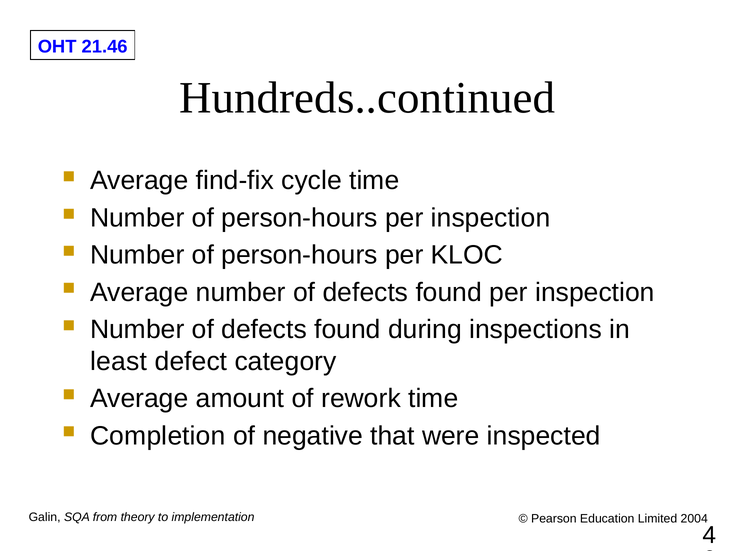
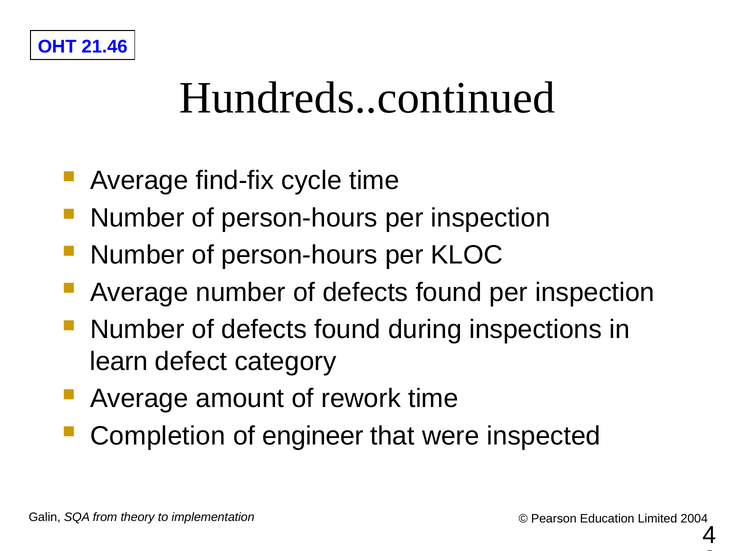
least: least -> learn
negative: negative -> engineer
